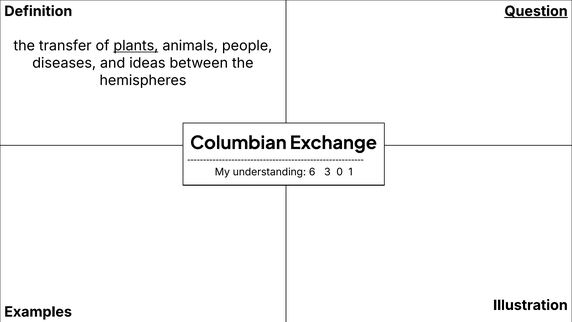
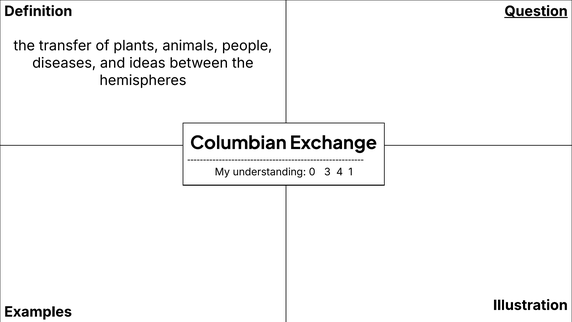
plants underline: present -> none
6: 6 -> 0
0: 0 -> 4
